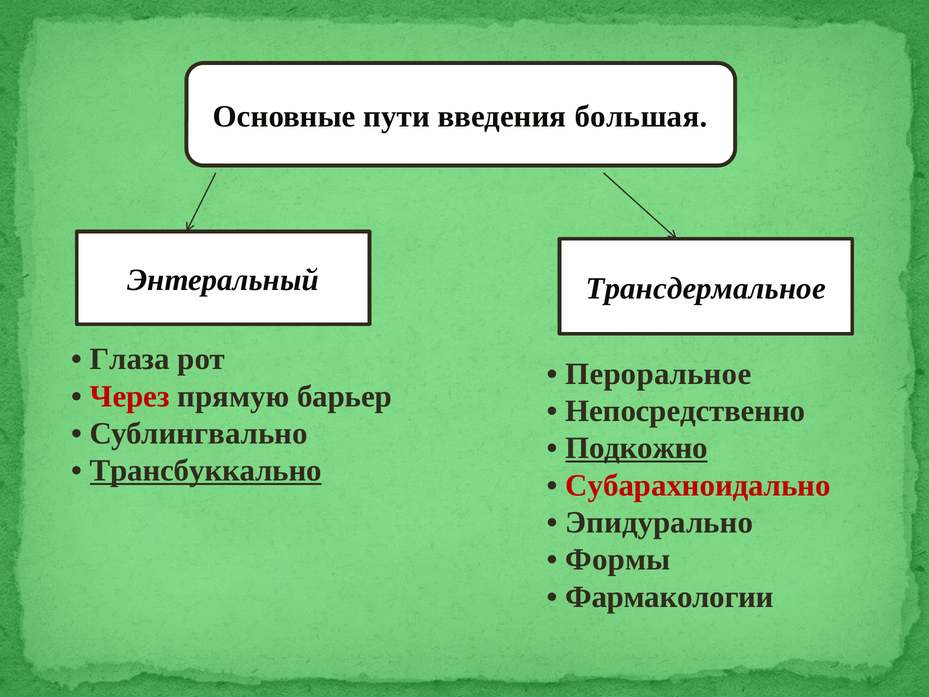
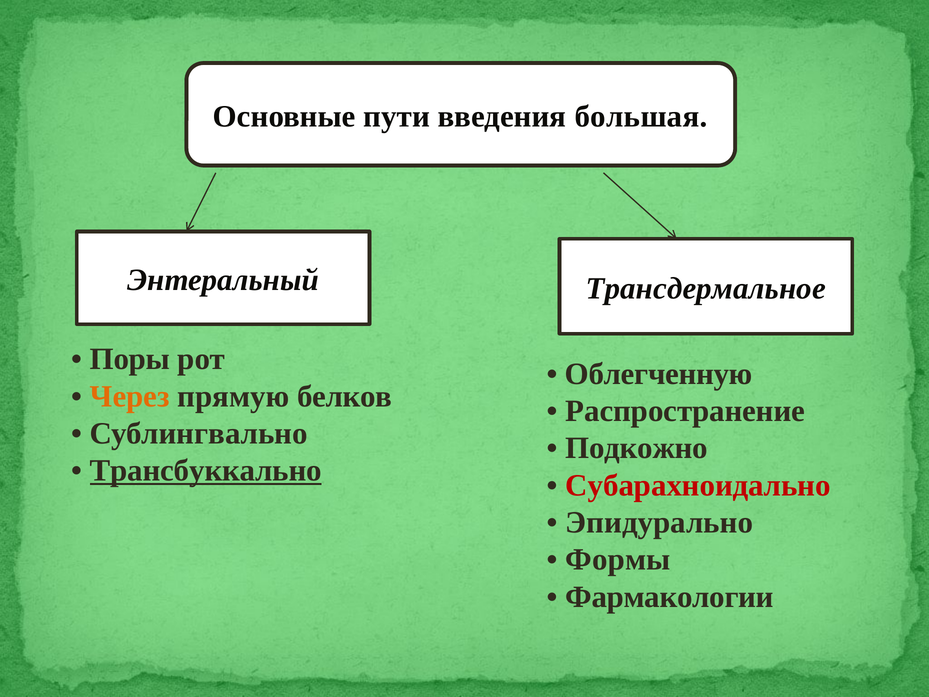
Глаза: Глаза -> Поры
Пероральное: Пероральное -> Облегченную
Через colour: red -> orange
барьер: барьер -> белков
Непосредственно: Непосредственно -> Распространение
Подкожно underline: present -> none
